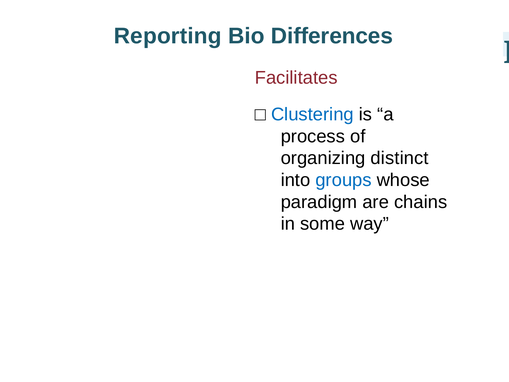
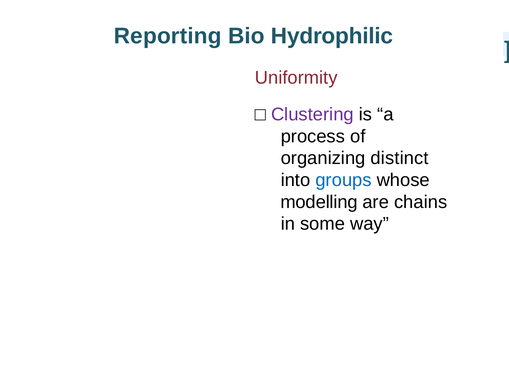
Differences: Differences -> Hydrophilic
Facilitates: Facilitates -> Uniformity
Clustering colour: blue -> purple
paradigm: paradigm -> modelling
